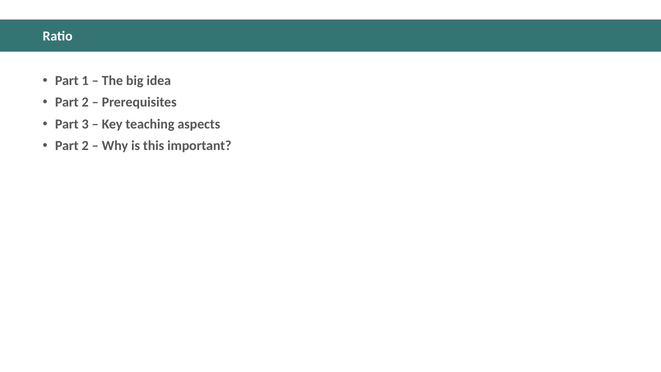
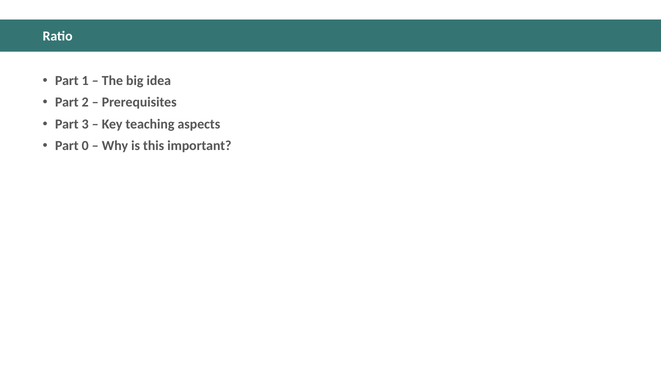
2 at (85, 146): 2 -> 0
